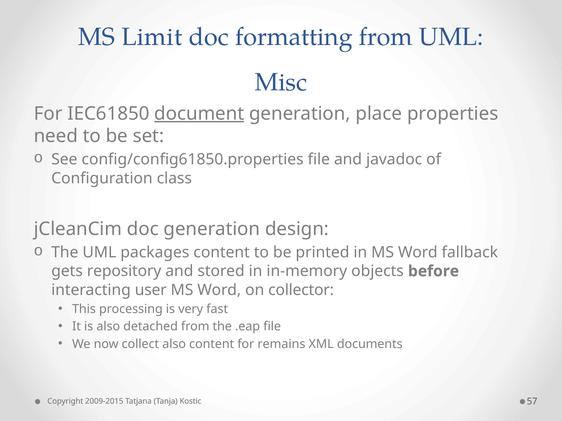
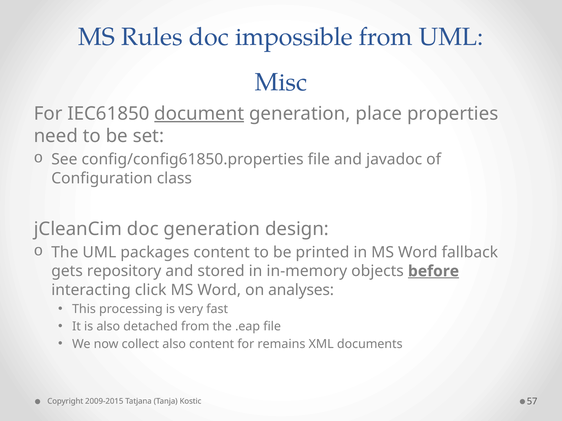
Limit: Limit -> Rules
formatting: formatting -> impossible
before underline: none -> present
user: user -> click
collector: collector -> analyses
